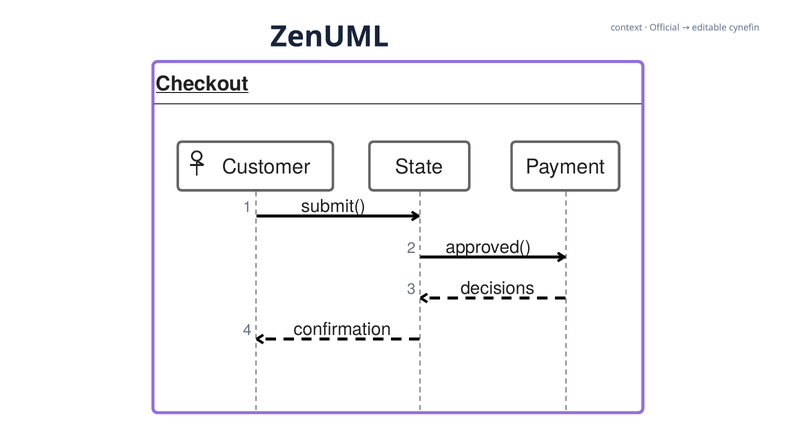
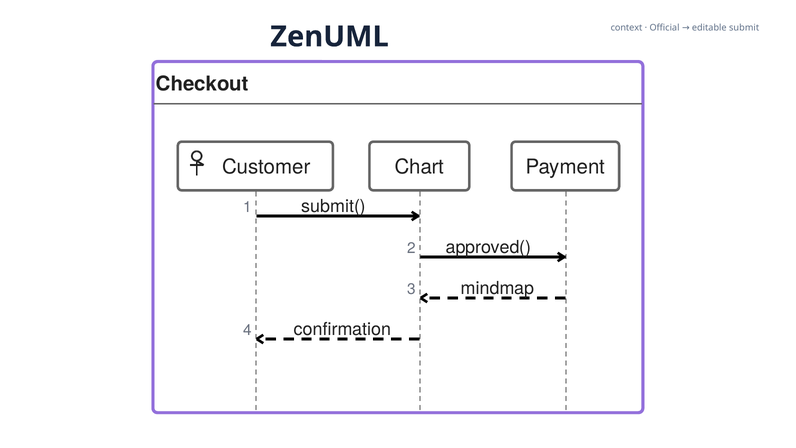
cynefin: cynefin -> submit
Checkout underline: present -> none
State: State -> Chart
decisions: decisions -> mindmap
